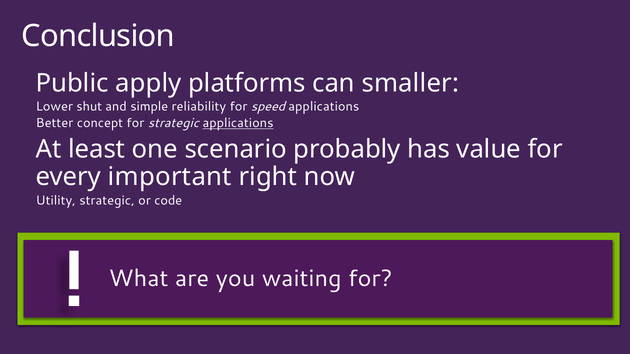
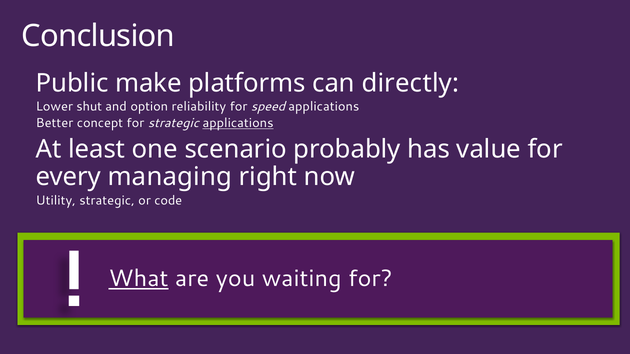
apply: apply -> make
smaller: smaller -> directly
simple: simple -> option
important: important -> managing
What underline: none -> present
